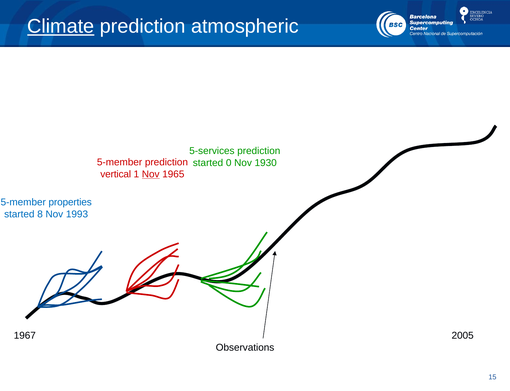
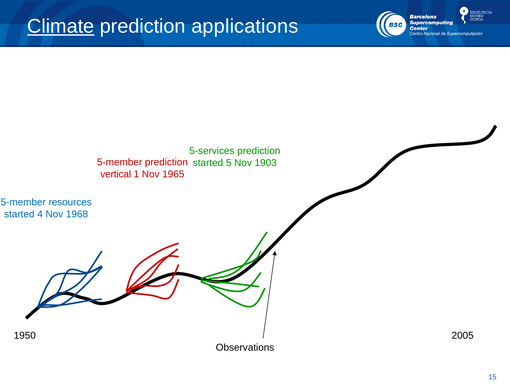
atmospheric: atmospheric -> applications
0: 0 -> 5
1930: 1930 -> 1903
Nov at (151, 174) underline: present -> none
properties: properties -> resources
8: 8 -> 4
1993: 1993 -> 1968
1967: 1967 -> 1950
